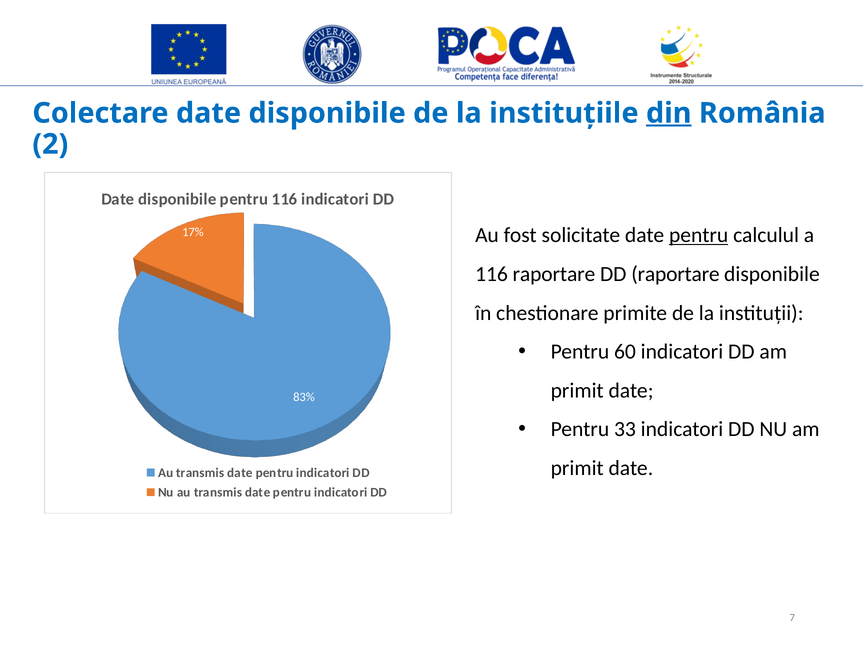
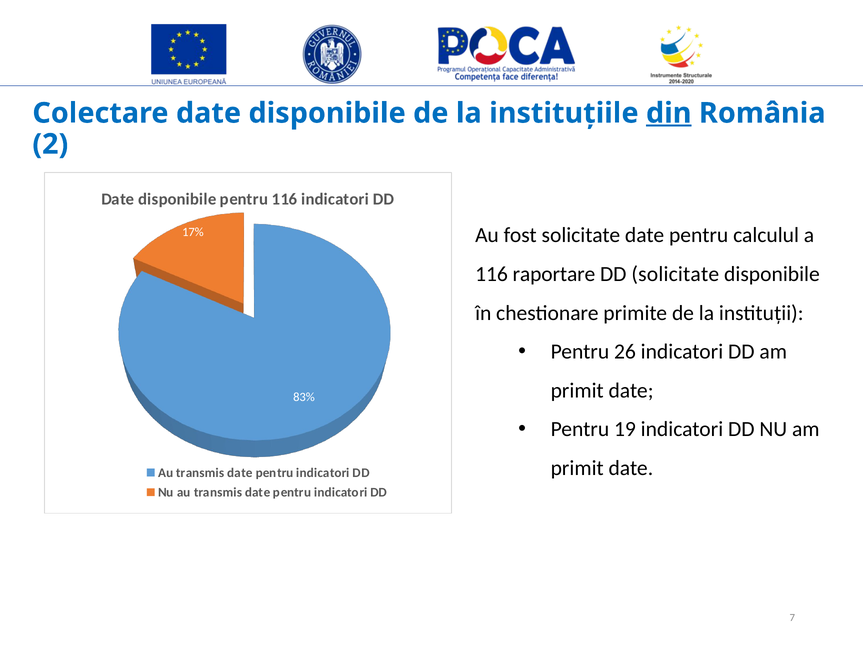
pentru at (699, 235) underline: present -> none
DD raportare: raportare -> solicitate
60: 60 -> 26
33: 33 -> 19
